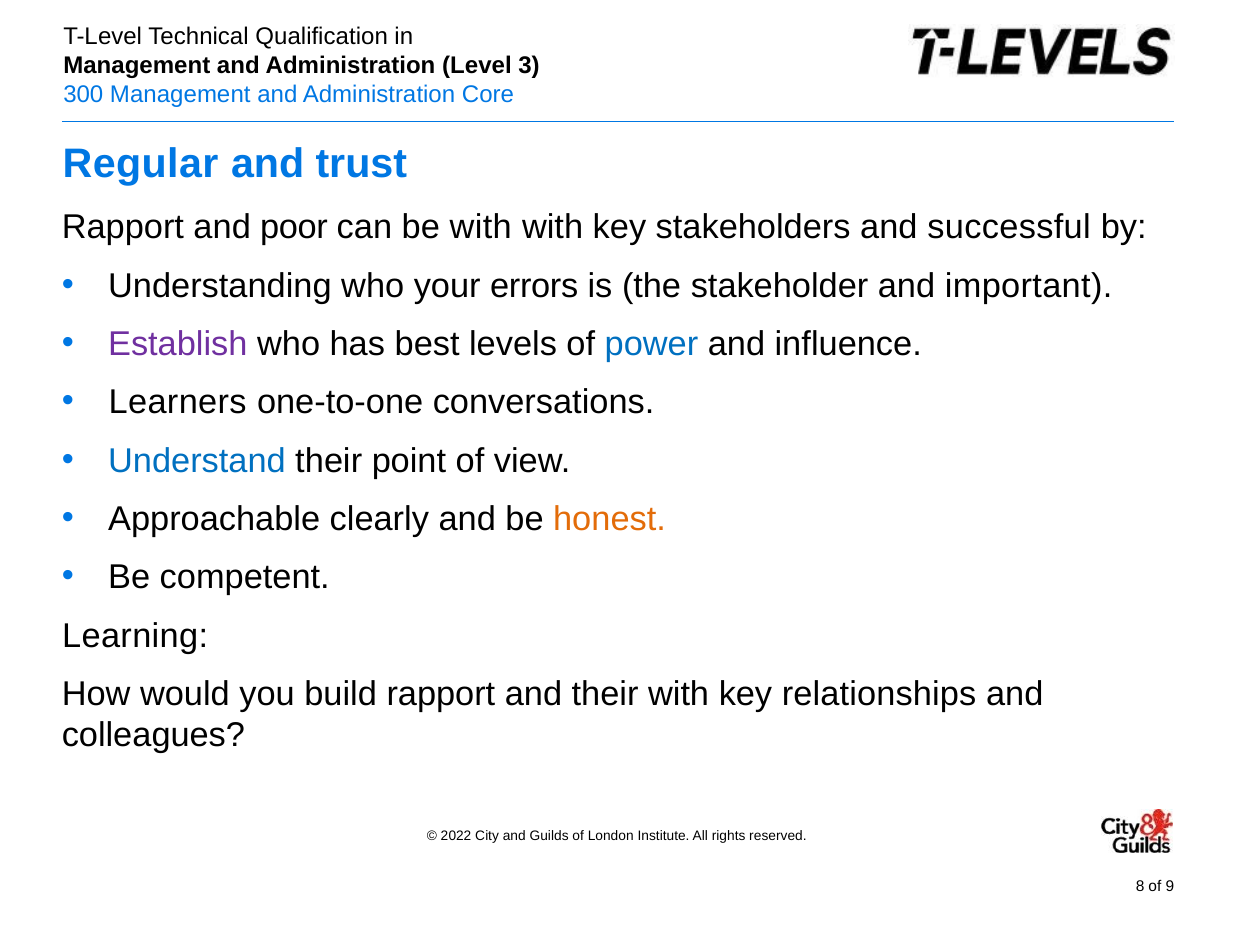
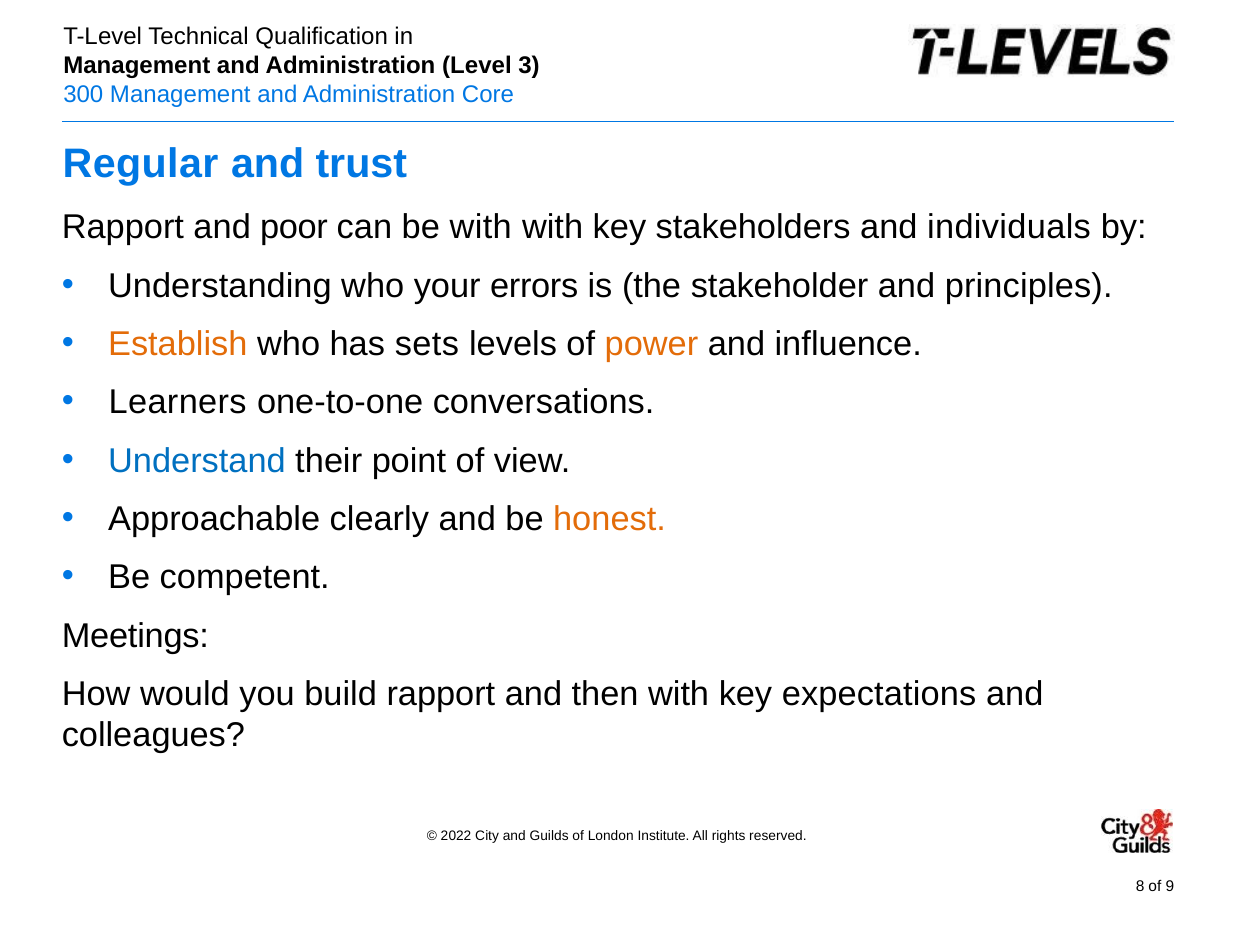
successful: successful -> individuals
important: important -> principles
Establish colour: purple -> orange
best: best -> sets
power colour: blue -> orange
Learning: Learning -> Meetings
and their: their -> then
relationships: relationships -> expectations
